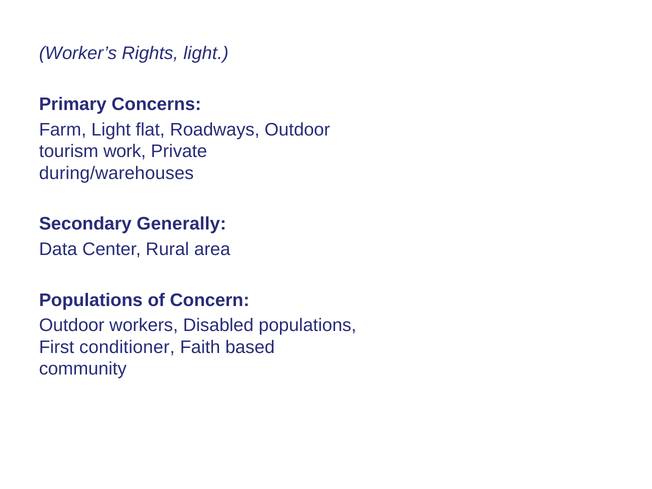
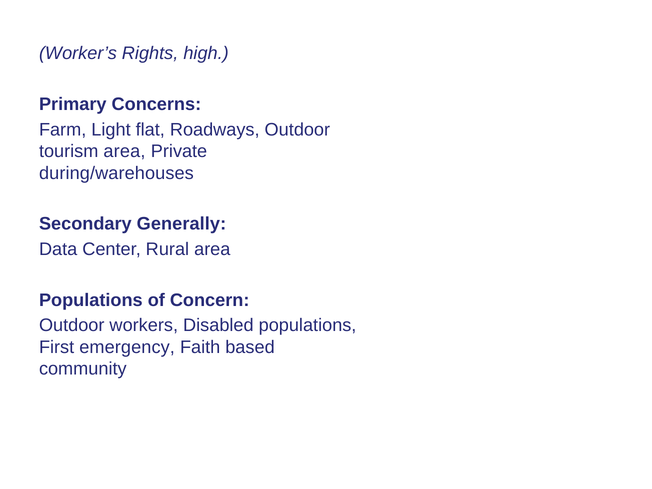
Rights light: light -> high
tourism work: work -> area
conditioner: conditioner -> emergency
